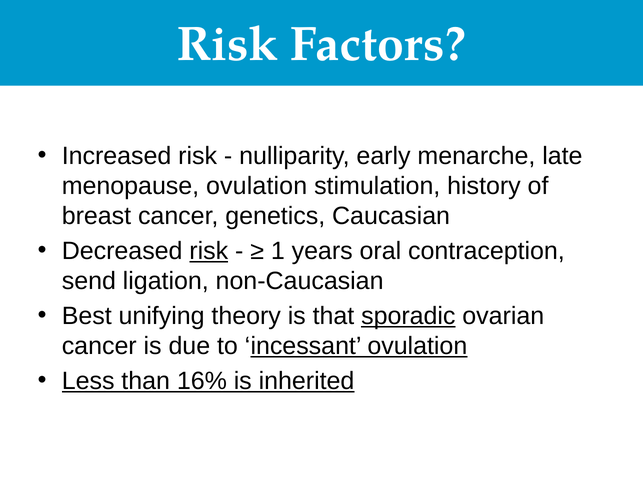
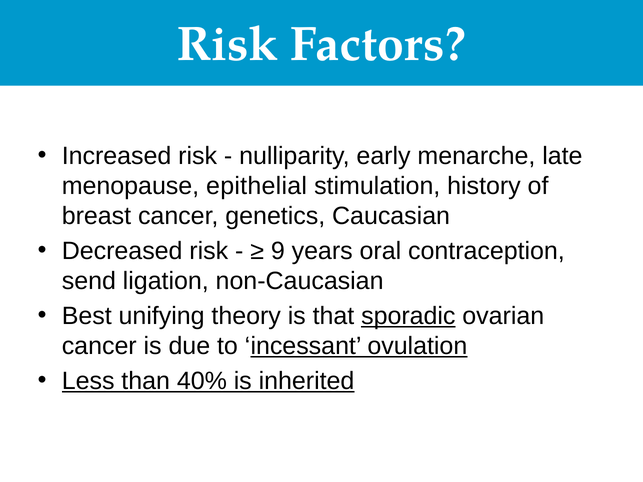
menopause ovulation: ovulation -> epithelial
risk at (209, 251) underline: present -> none
1: 1 -> 9
16%: 16% -> 40%
